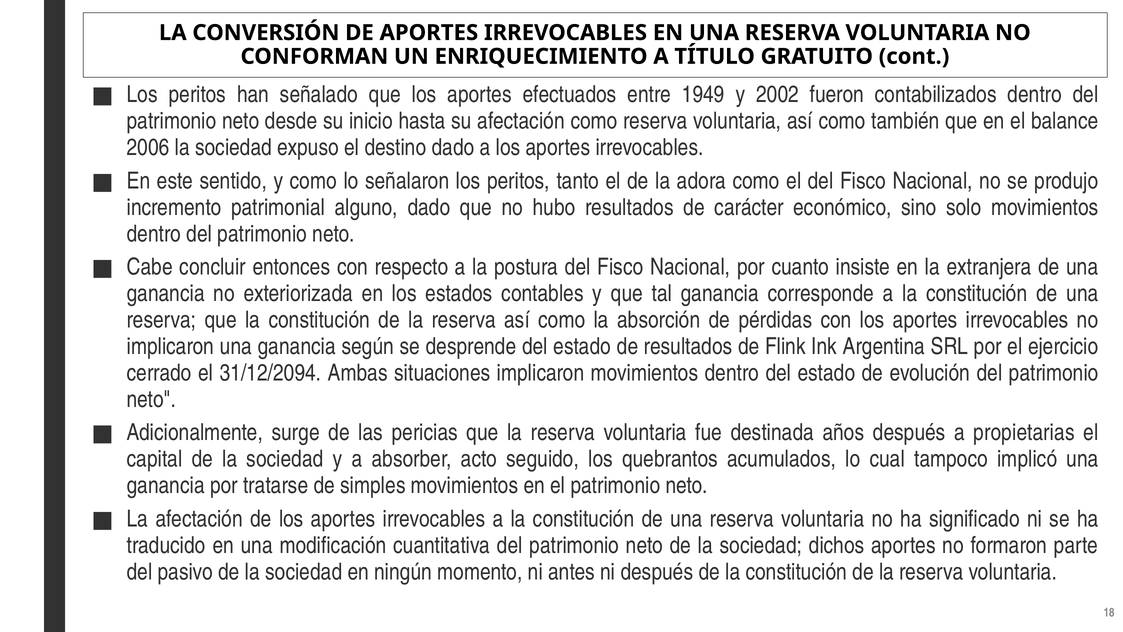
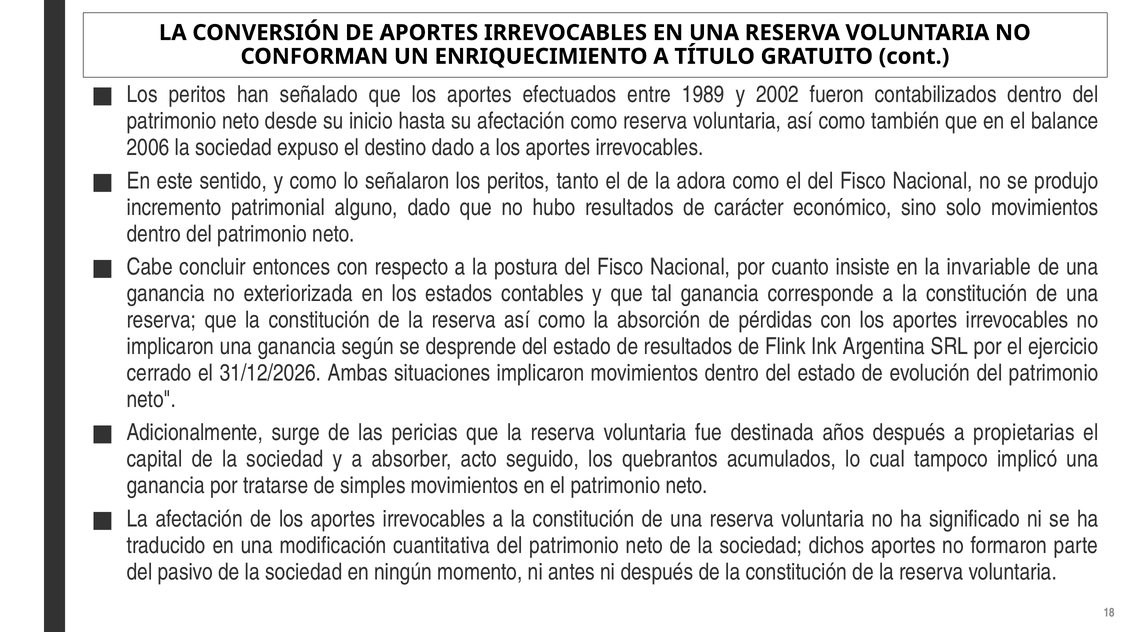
1949: 1949 -> 1989
extranjera: extranjera -> invariable
31/12/2094: 31/12/2094 -> 31/12/2026
